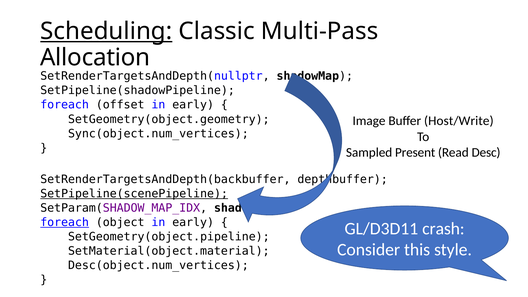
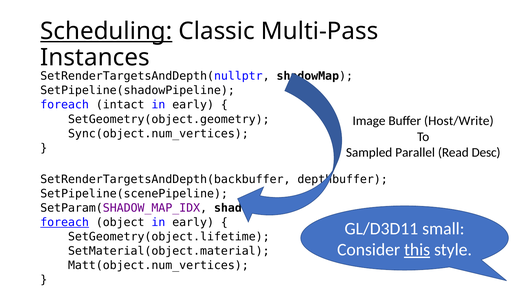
Allocation: Allocation -> Instances
offset: offset -> intact
Present: Present -> Parallel
SetPipeline(scenePipeline underline: present -> none
crash: crash -> small
SetGeometry(object.pipeline: SetGeometry(object.pipeline -> SetGeometry(object.lifetime
this underline: none -> present
Desc(object.num_vertices: Desc(object.num_vertices -> Matt(object.num_vertices
